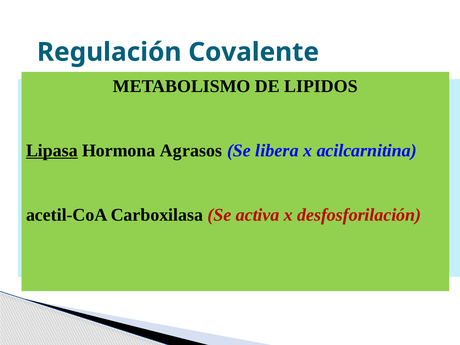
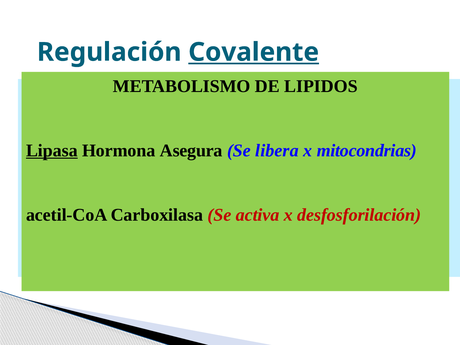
Covalente underline: none -> present
Agrasos: Agrasos -> Asegura
acilcarnitina: acilcarnitina -> mitocondrias
